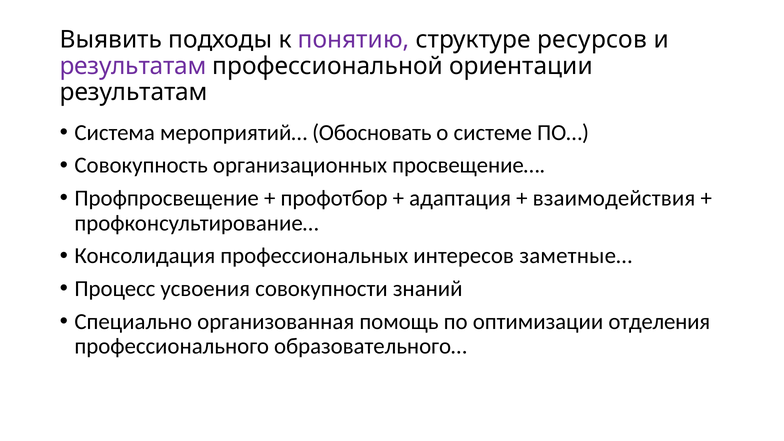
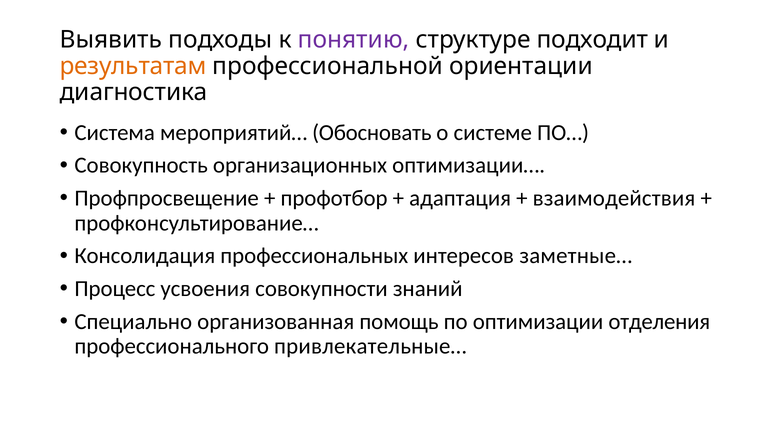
ресурсов: ресурсов -> подходит
результатам at (133, 66) colour: purple -> orange
результатам at (134, 92): результатам -> диагностика
просвещение…: просвещение… -> оптимизации…
образовательного…: образовательного… -> привлекательные…
